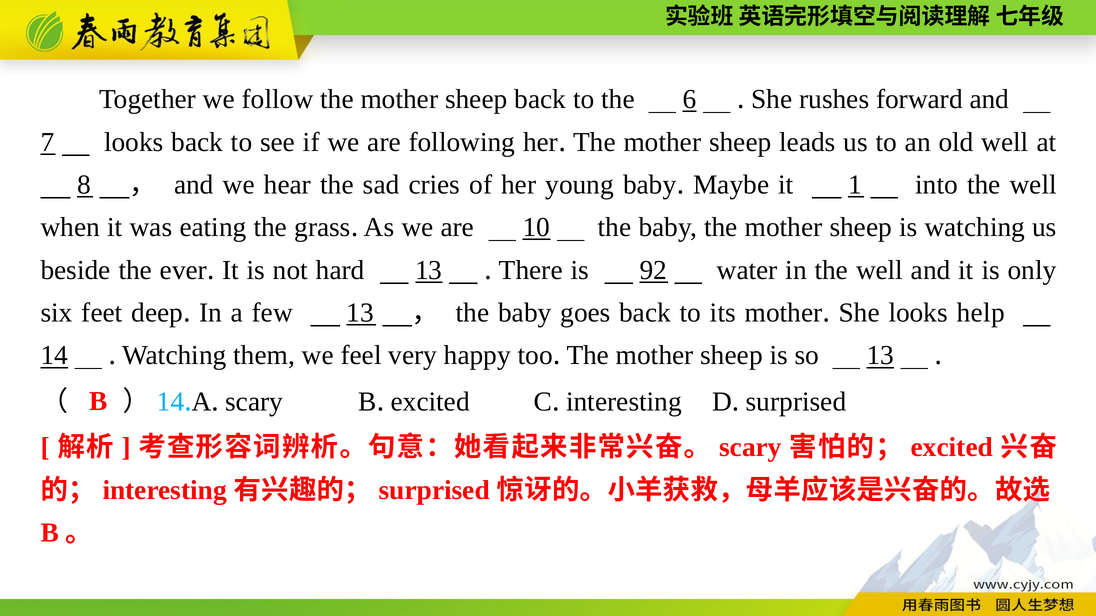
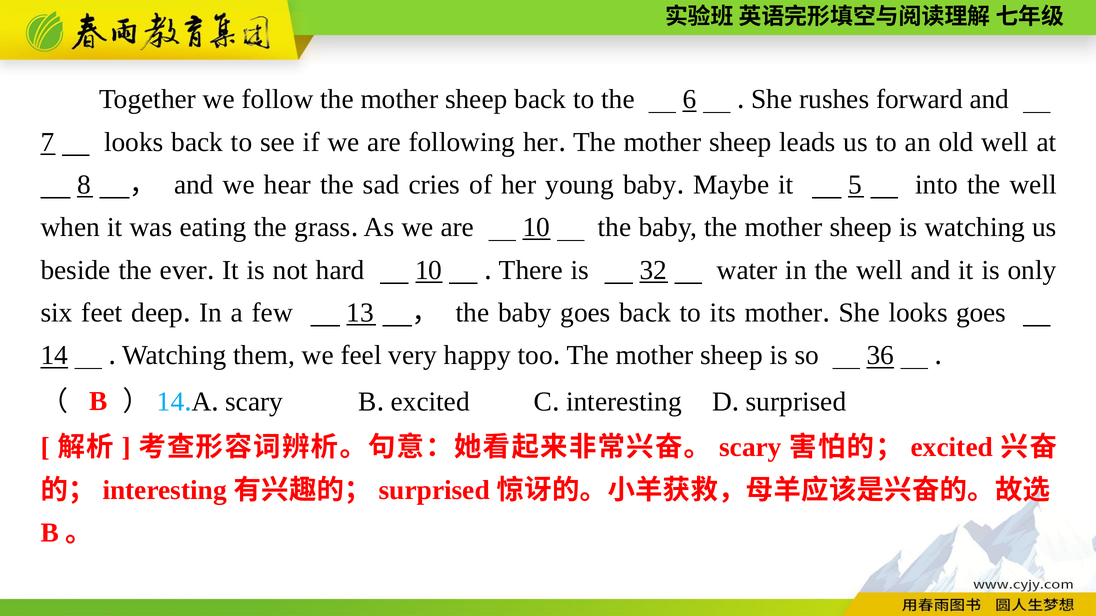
1: 1 -> 5
hard 13: 13 -> 10
92: 92 -> 32
looks help: help -> goes
so 13: 13 -> 36
